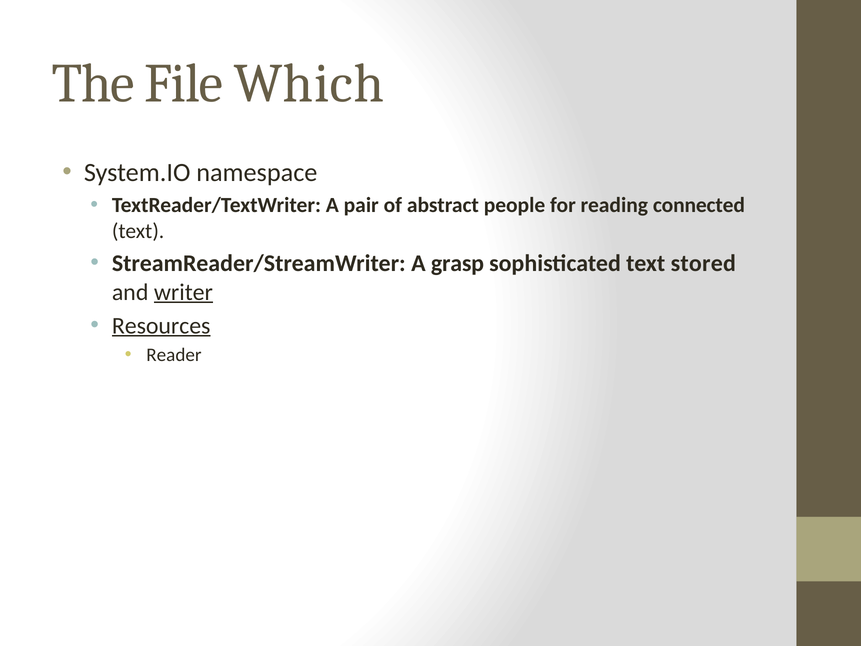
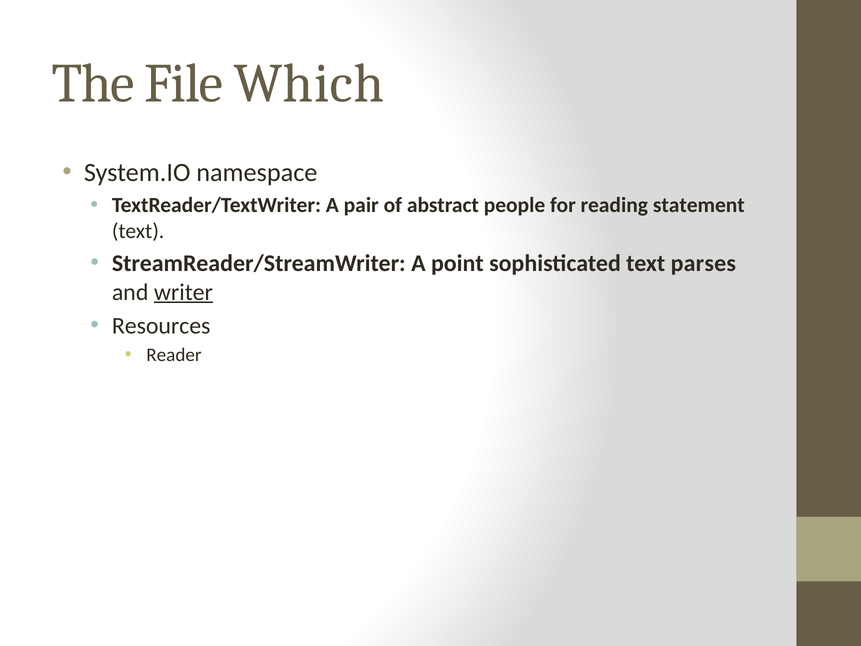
connected: connected -> statement
grasp: grasp -> point
stored: stored -> parses
Resources underline: present -> none
